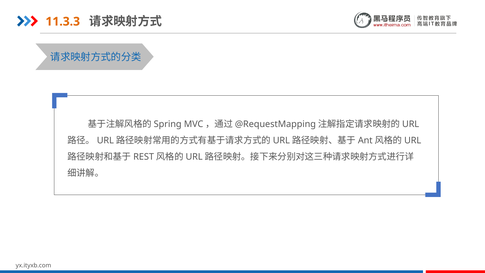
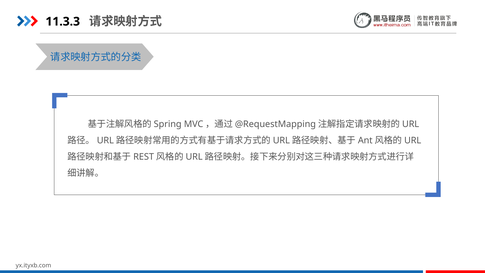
11.3.3 colour: orange -> black
